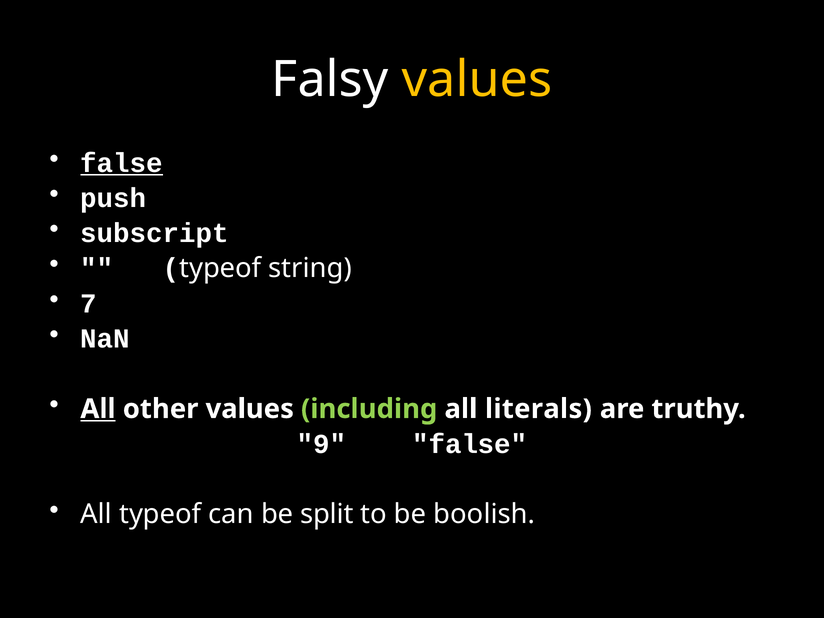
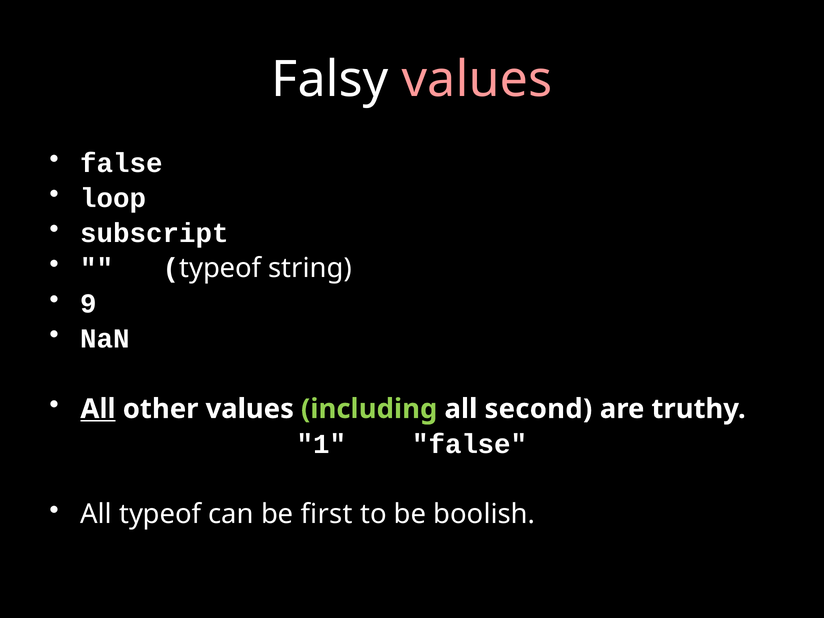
values at (477, 80) colour: yellow -> pink
false at (122, 163) underline: present -> none
push: push -> loop
7: 7 -> 9
literals: literals -> second
9: 9 -> 1
split: split -> first
